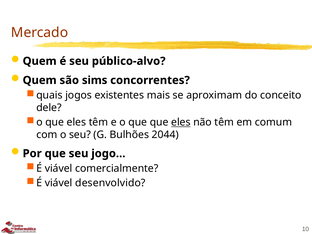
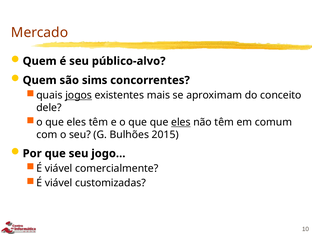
jogos underline: none -> present
2044: 2044 -> 2015
desenvolvido: desenvolvido -> customizadas
